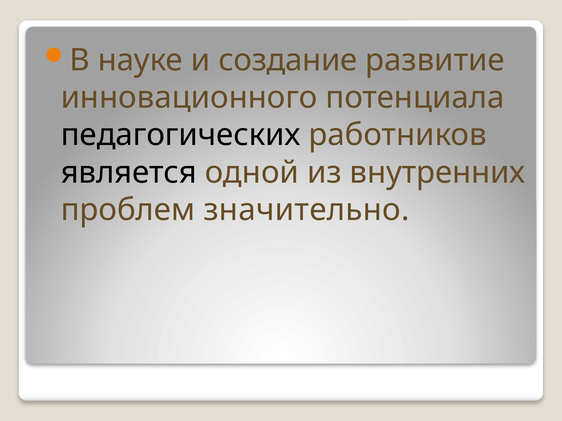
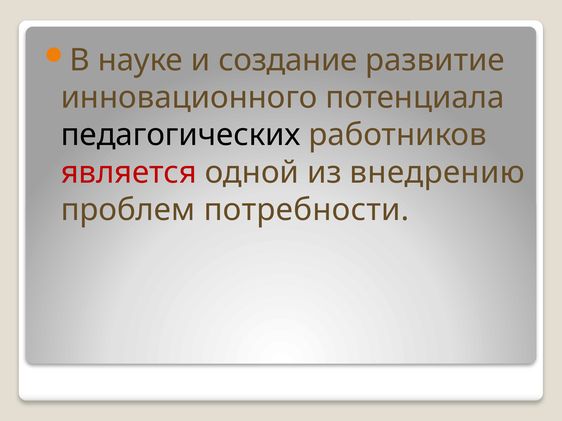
является colour: black -> red
внутренних: внутренних -> внедрению
значительно: значительно -> потребности
